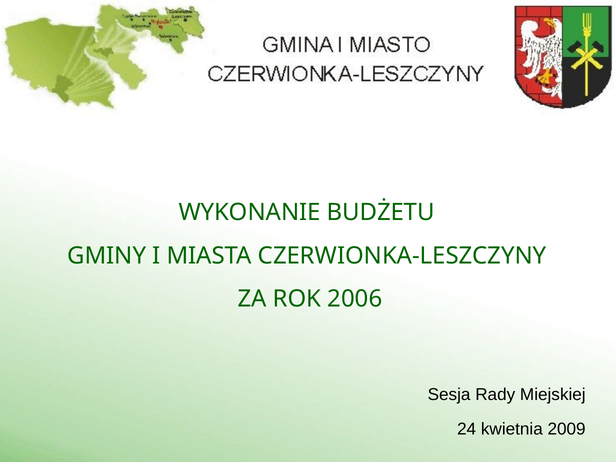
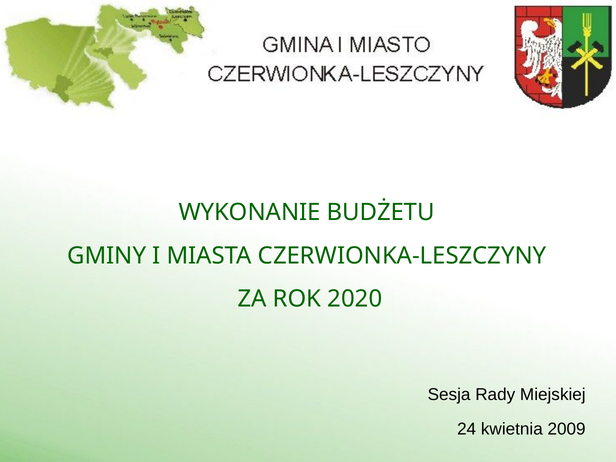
2006: 2006 -> 2020
